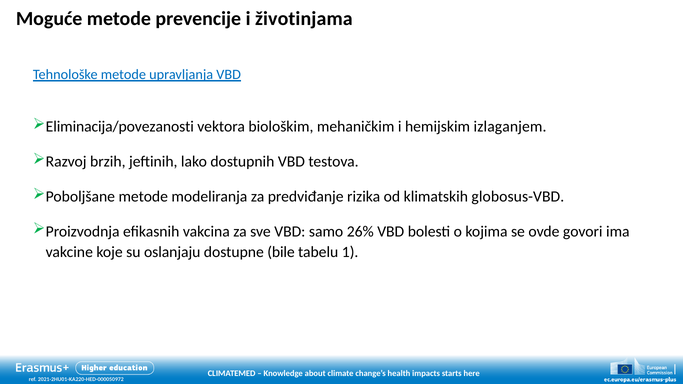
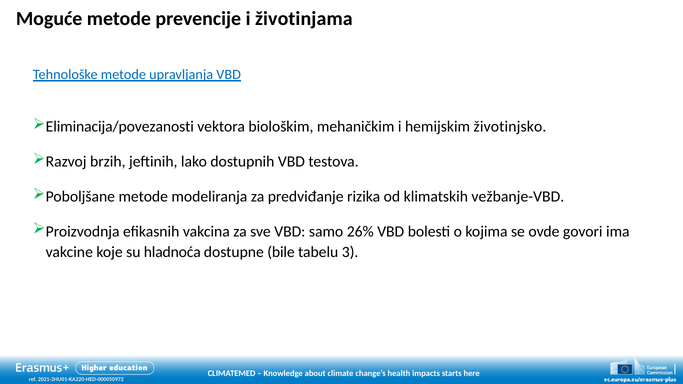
izlaganjem: izlaganjem -> životinjsko
globosus-VBD: globosus-VBD -> vežbanje-VBD
oslanjaju: oslanjaju -> hladnoća
1: 1 -> 3
